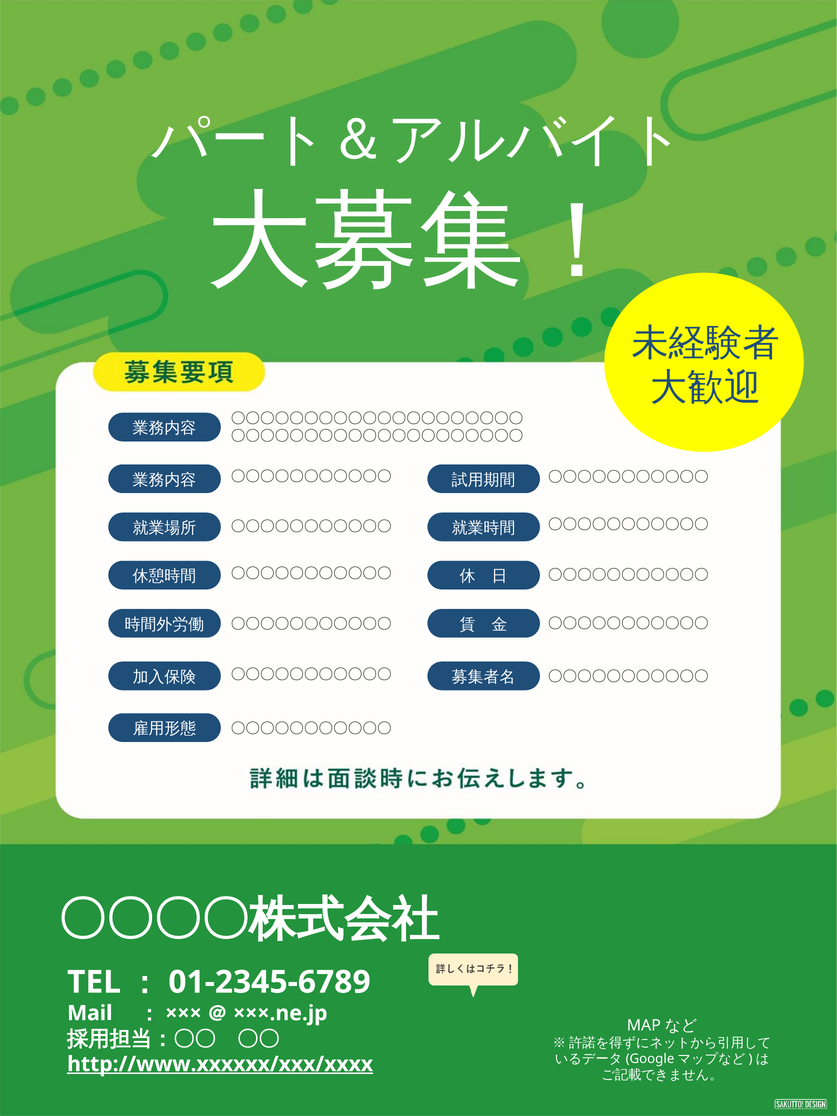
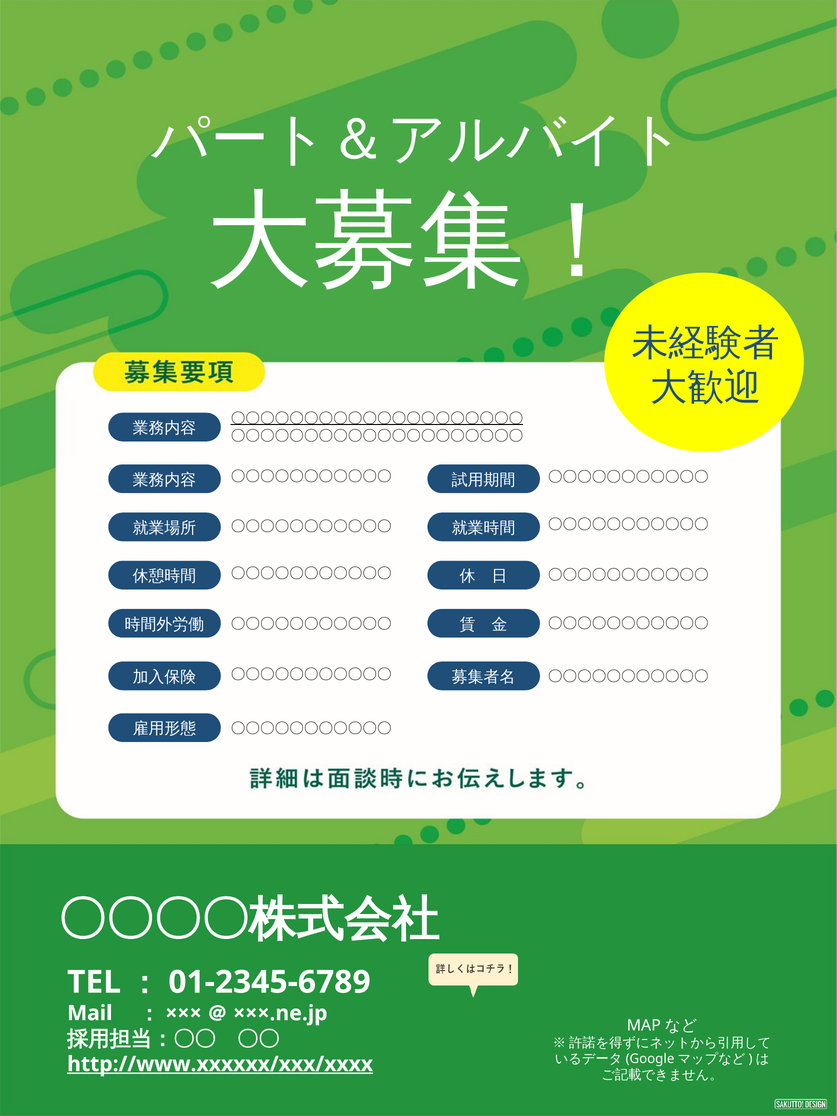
〇〇〇〇〇〇〇〇〇〇〇〇〇〇〇〇〇〇〇〇 at (377, 418) underline: none -> present
